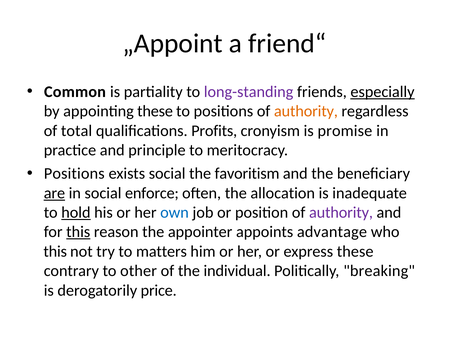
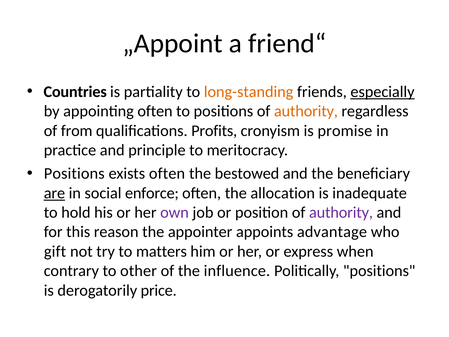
Common: Common -> Countries
long-standing colour: purple -> orange
appointing these: these -> often
total: total -> from
exists social: social -> often
favoritism: favoritism -> bestowed
hold underline: present -> none
own colour: blue -> purple
this at (78, 232) underline: present -> none
this at (55, 251): this -> gift
express these: these -> when
individual: individual -> influence
Politically breaking: breaking -> positions
